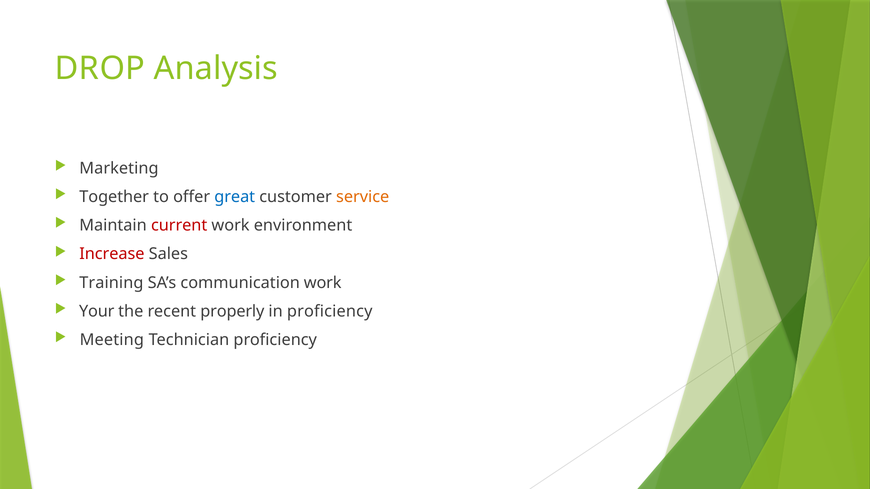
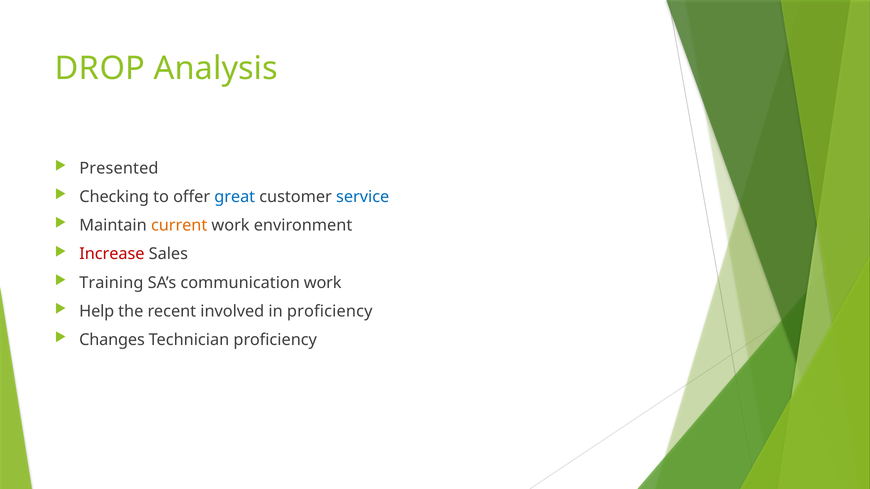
Marketing: Marketing -> Presented
Together: Together -> Checking
service colour: orange -> blue
current colour: red -> orange
Your: Your -> Help
properly: properly -> involved
Meeting: Meeting -> Changes
